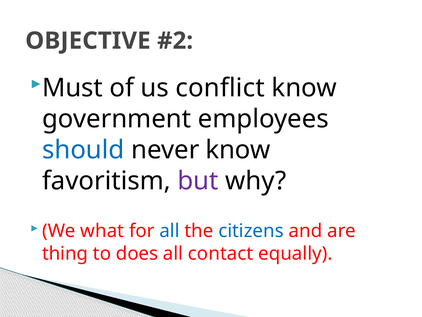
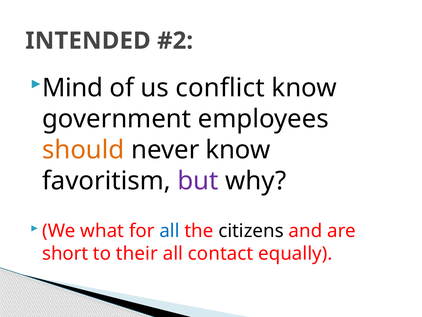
OBJECTIVE: OBJECTIVE -> INTENDED
Must: Must -> Mind
should colour: blue -> orange
citizens colour: blue -> black
thing: thing -> short
does: does -> their
